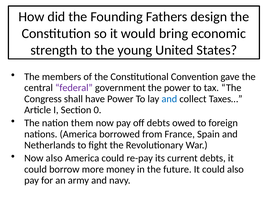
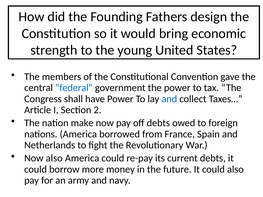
federal colour: purple -> blue
0: 0 -> 2
them: them -> make
